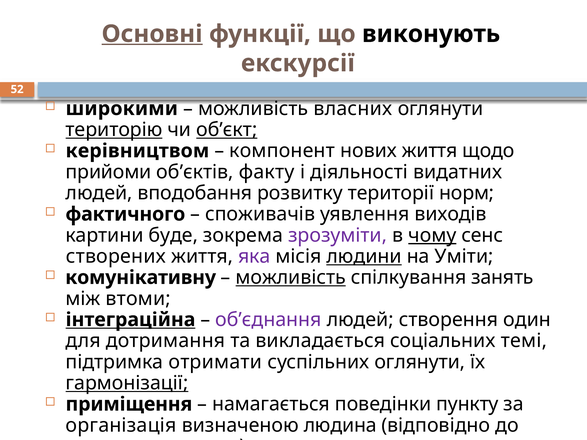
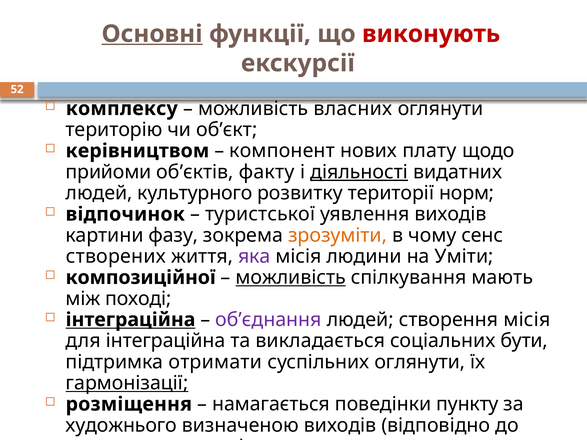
виконують colour: black -> red
широкими: широкими -> комплексу
територію underline: present -> none
об’єкт underline: present -> none
нових життя: життя -> плату
діяльності underline: none -> present
вподобання: вподобання -> культурного
фактичного: фактичного -> відпочинок
споживачів: споживачів -> туристської
буде: буде -> фазу
зрозуміти colour: purple -> orange
чому underline: present -> none
людини underline: present -> none
комунікативну: комунікативну -> композиційної
занять: занять -> мають
втоми: втоми -> поході
створення один: один -> місія
для дотримання: дотримання -> інтеграційна
темі: темі -> бути
приміщення: приміщення -> розміщення
організація: організація -> художнього
визначеною людина: людина -> виходів
